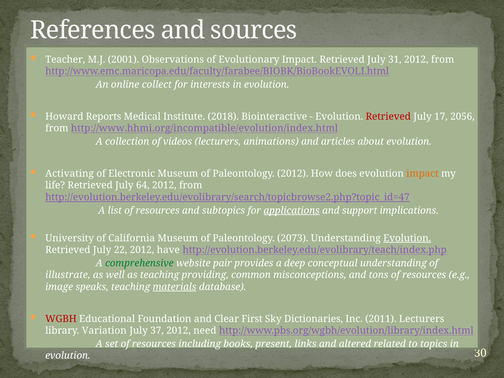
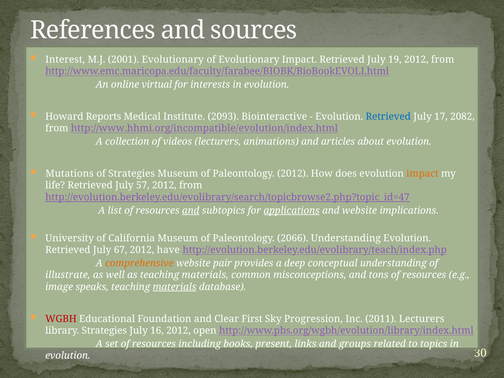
Teacher: Teacher -> Interest
2001 Observations: Observations -> Evolutionary
31: 31 -> 19
collect: collect -> virtual
2018: 2018 -> 2093
Retrieved at (388, 117) colour: red -> blue
2056: 2056 -> 2082
Activating: Activating -> Mutations
of Electronic: Electronic -> Strategies
64: 64 -> 57
and at (191, 210) underline: none -> present
and support: support -> website
2073: 2073 -> 2066
Evolution at (407, 238) underline: present -> none
22: 22 -> 67
comprehensive colour: green -> orange
as teaching providing: providing -> materials
Dictionaries: Dictionaries -> Progression
library Variation: Variation -> Strategies
37: 37 -> 16
need: need -> open
altered: altered -> groups
